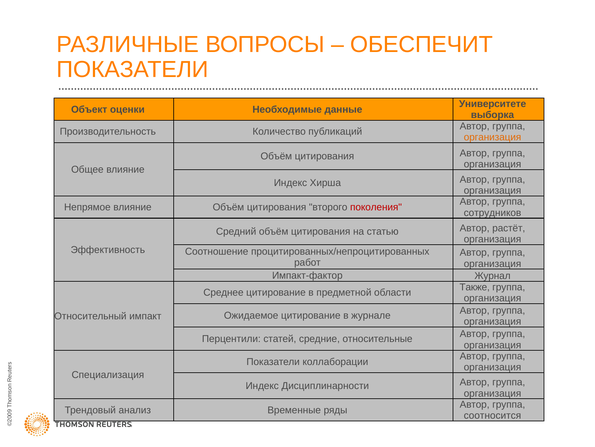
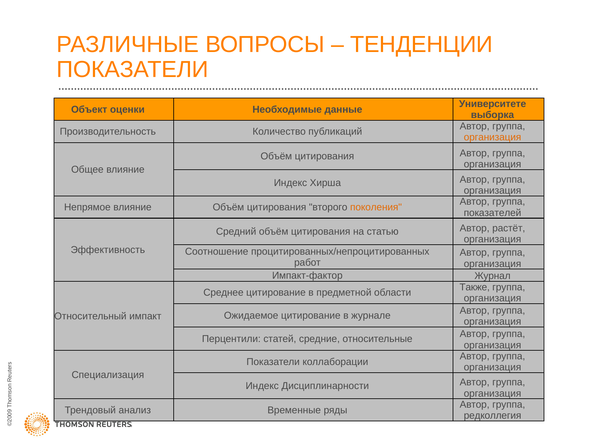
ОБЕСПЕЧИТ: ОБЕСПЕЧИТ -> ТЕНДЕНЦИИ
поколения colour: red -> orange
сотрудников: сотрудников -> показателей
соотносится: соотносится -> редколлегия
